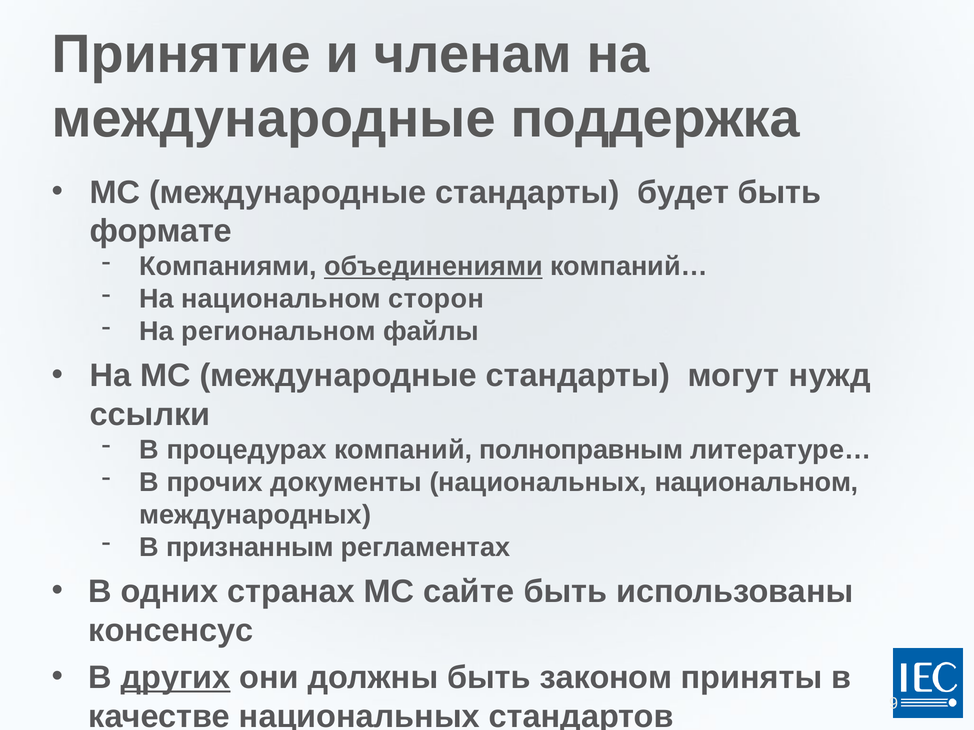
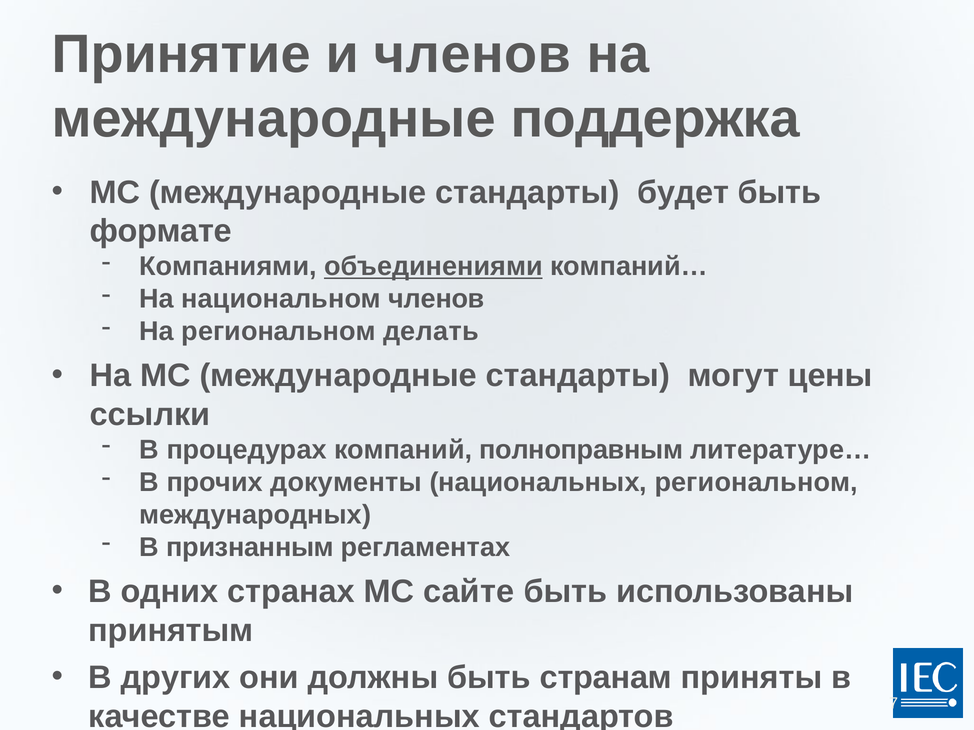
и членам: членам -> членов
национальном сторон: сторон -> членов
файлы: файлы -> делать
нужд: нужд -> цены
национальных национальном: национальном -> региональном
консенсус: консенсус -> принятым
других underline: present -> none
законом: законом -> странам
9: 9 -> 7
